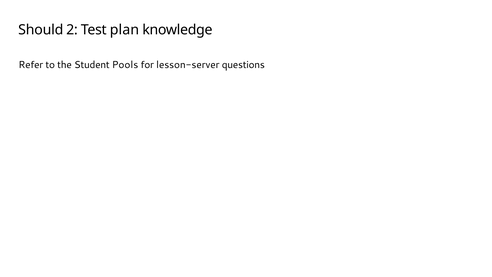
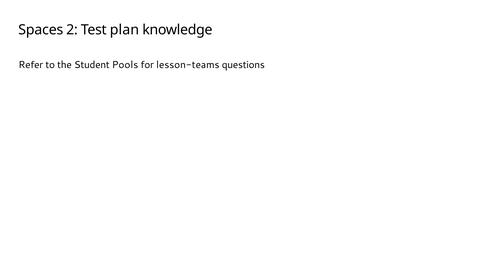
Should: Should -> Spaces
lesson-server: lesson-server -> lesson-teams
